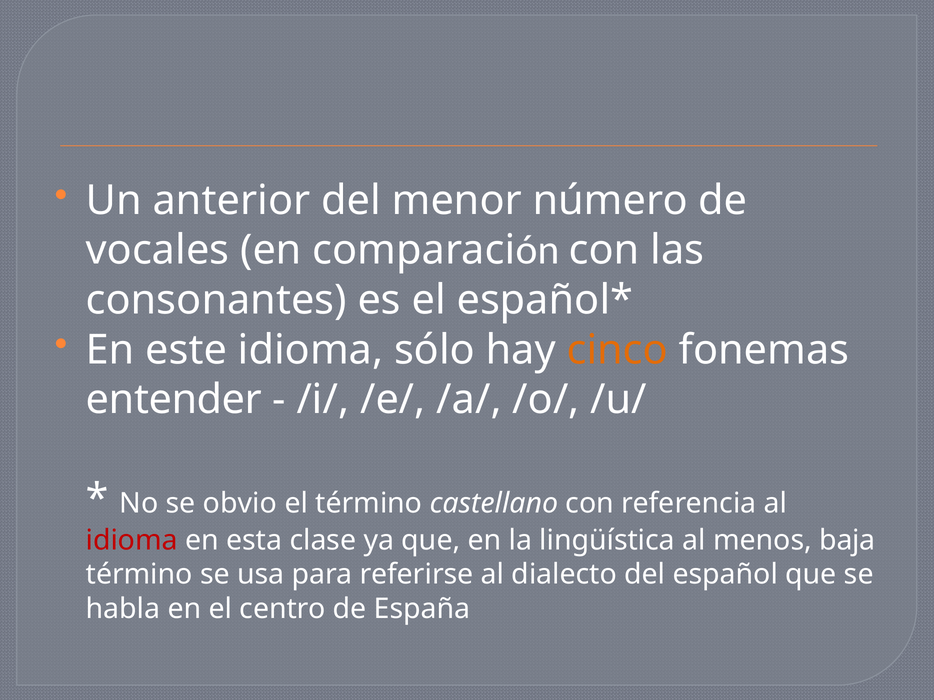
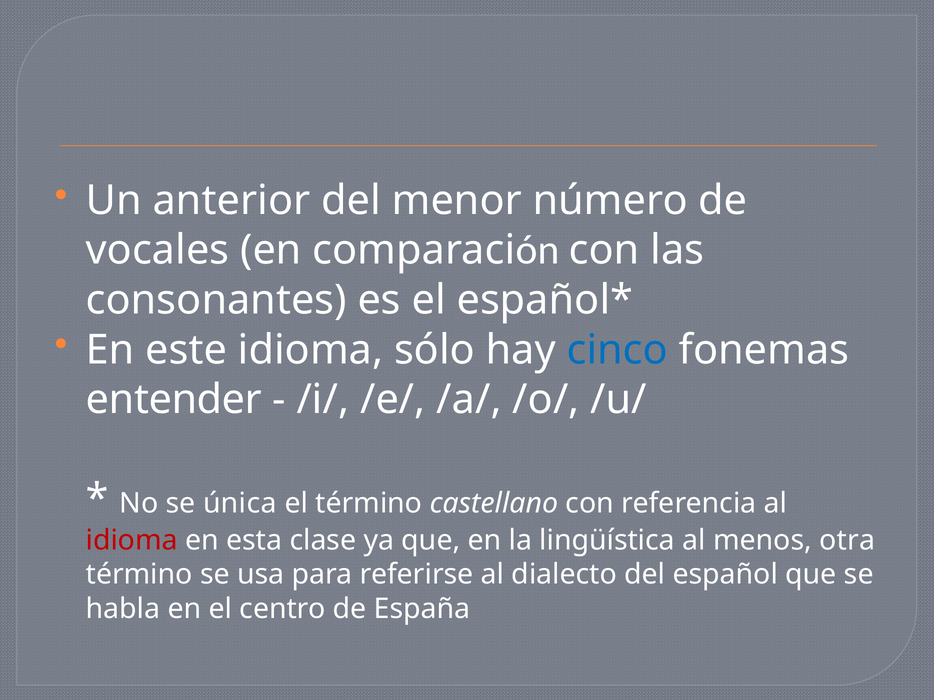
cinco colour: orange -> blue
obvio: obvio -> única
baja: baja -> otra
